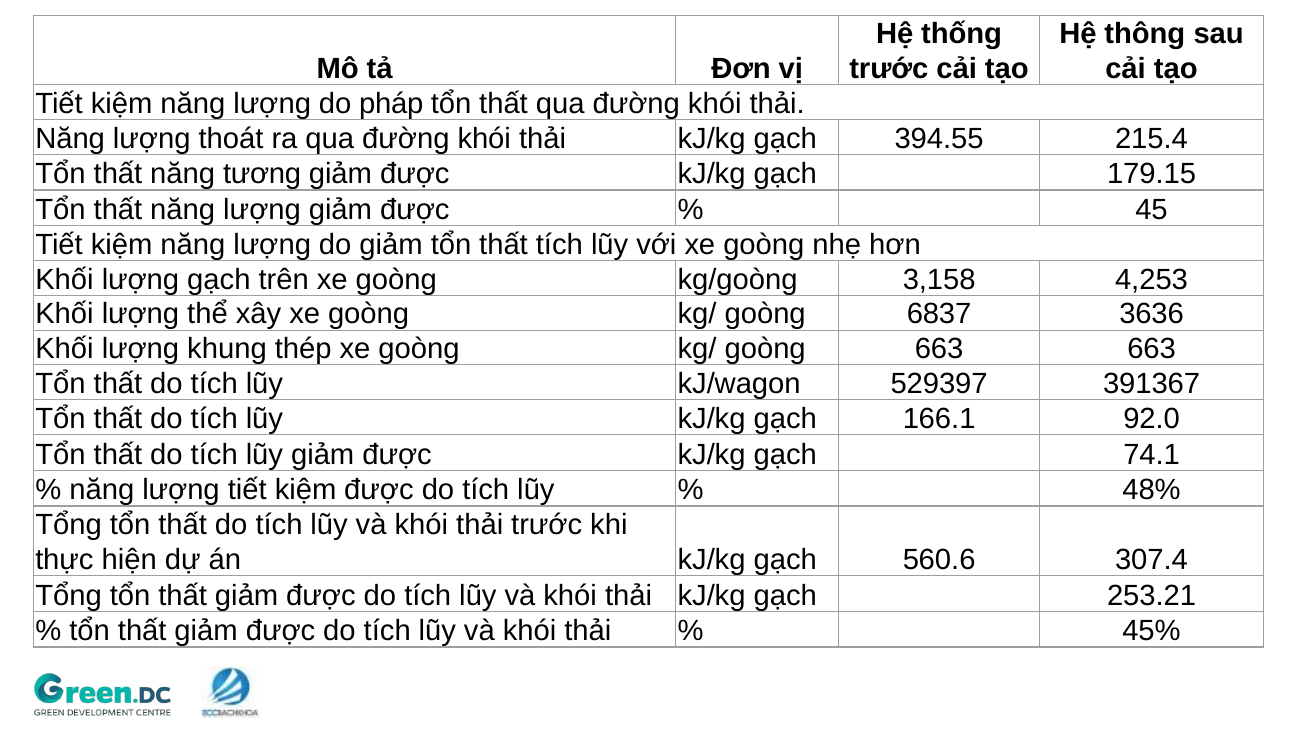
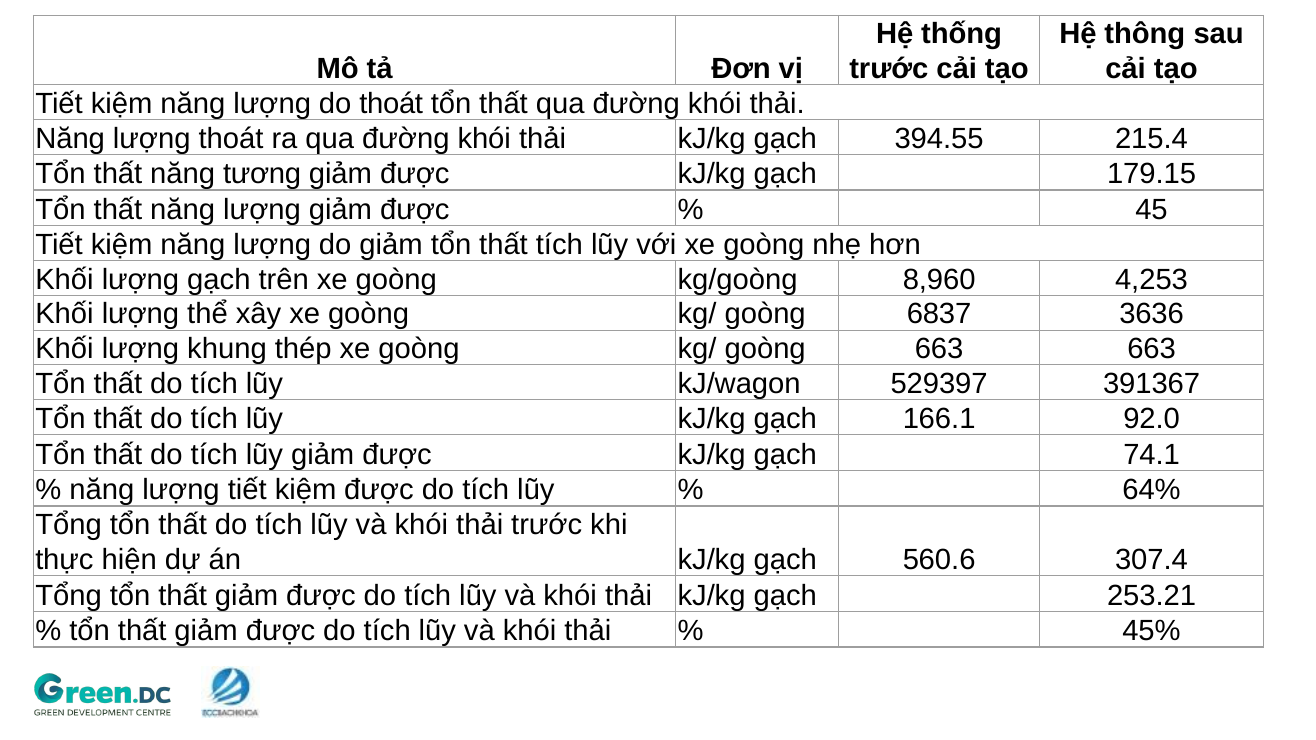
do pháp: pháp -> thoát
3,158: 3,158 -> 8,960
48%: 48% -> 64%
